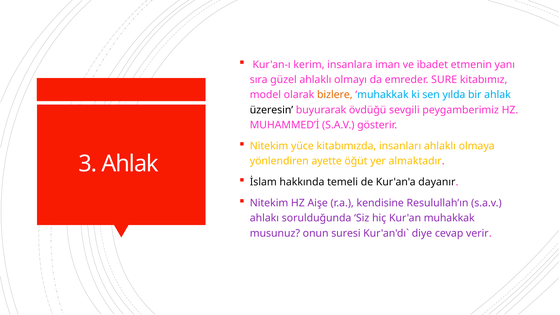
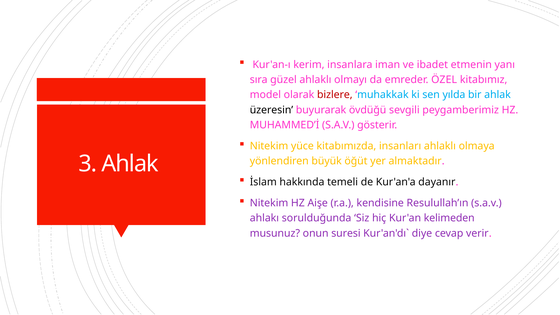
SURE: SURE -> ÖZEL
bizlere colour: orange -> red
ayette: ayette -> büyük
Kur'an muhakkak: muhakkak -> kelimeden
